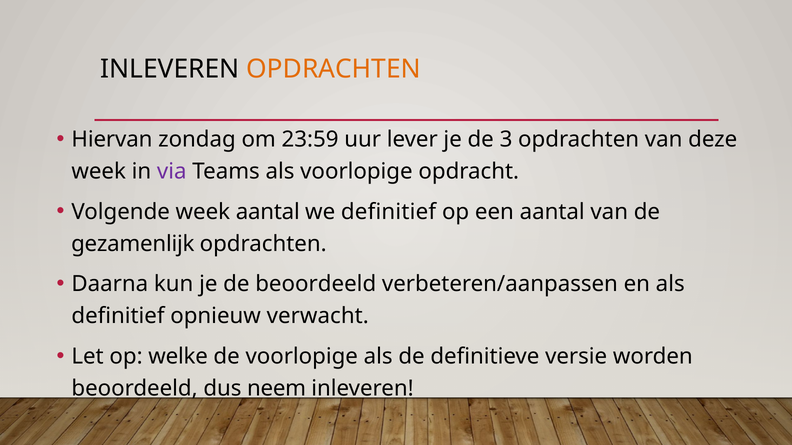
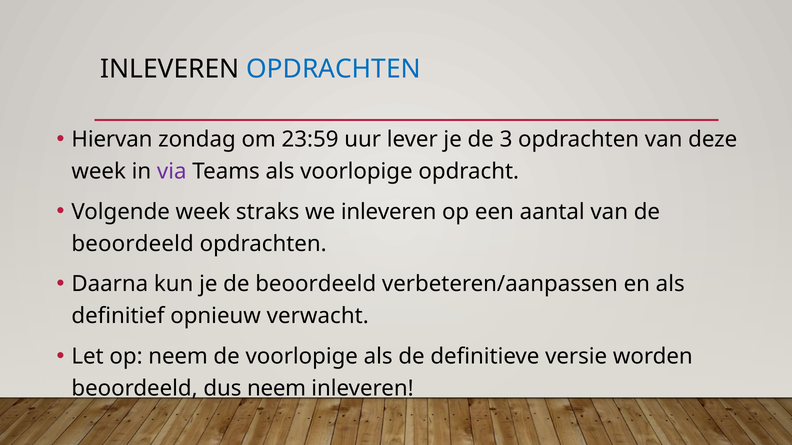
OPDRACHTEN at (334, 69) colour: orange -> blue
week aantal: aantal -> straks
we definitief: definitief -> inleveren
gezamenlijk at (133, 244): gezamenlijk -> beoordeeld
op welke: welke -> neem
